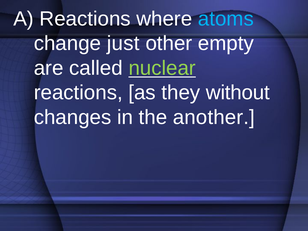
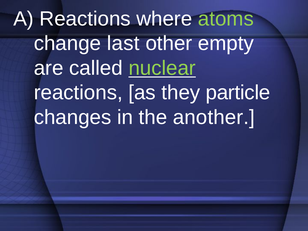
atoms colour: light blue -> light green
just: just -> last
without: without -> particle
